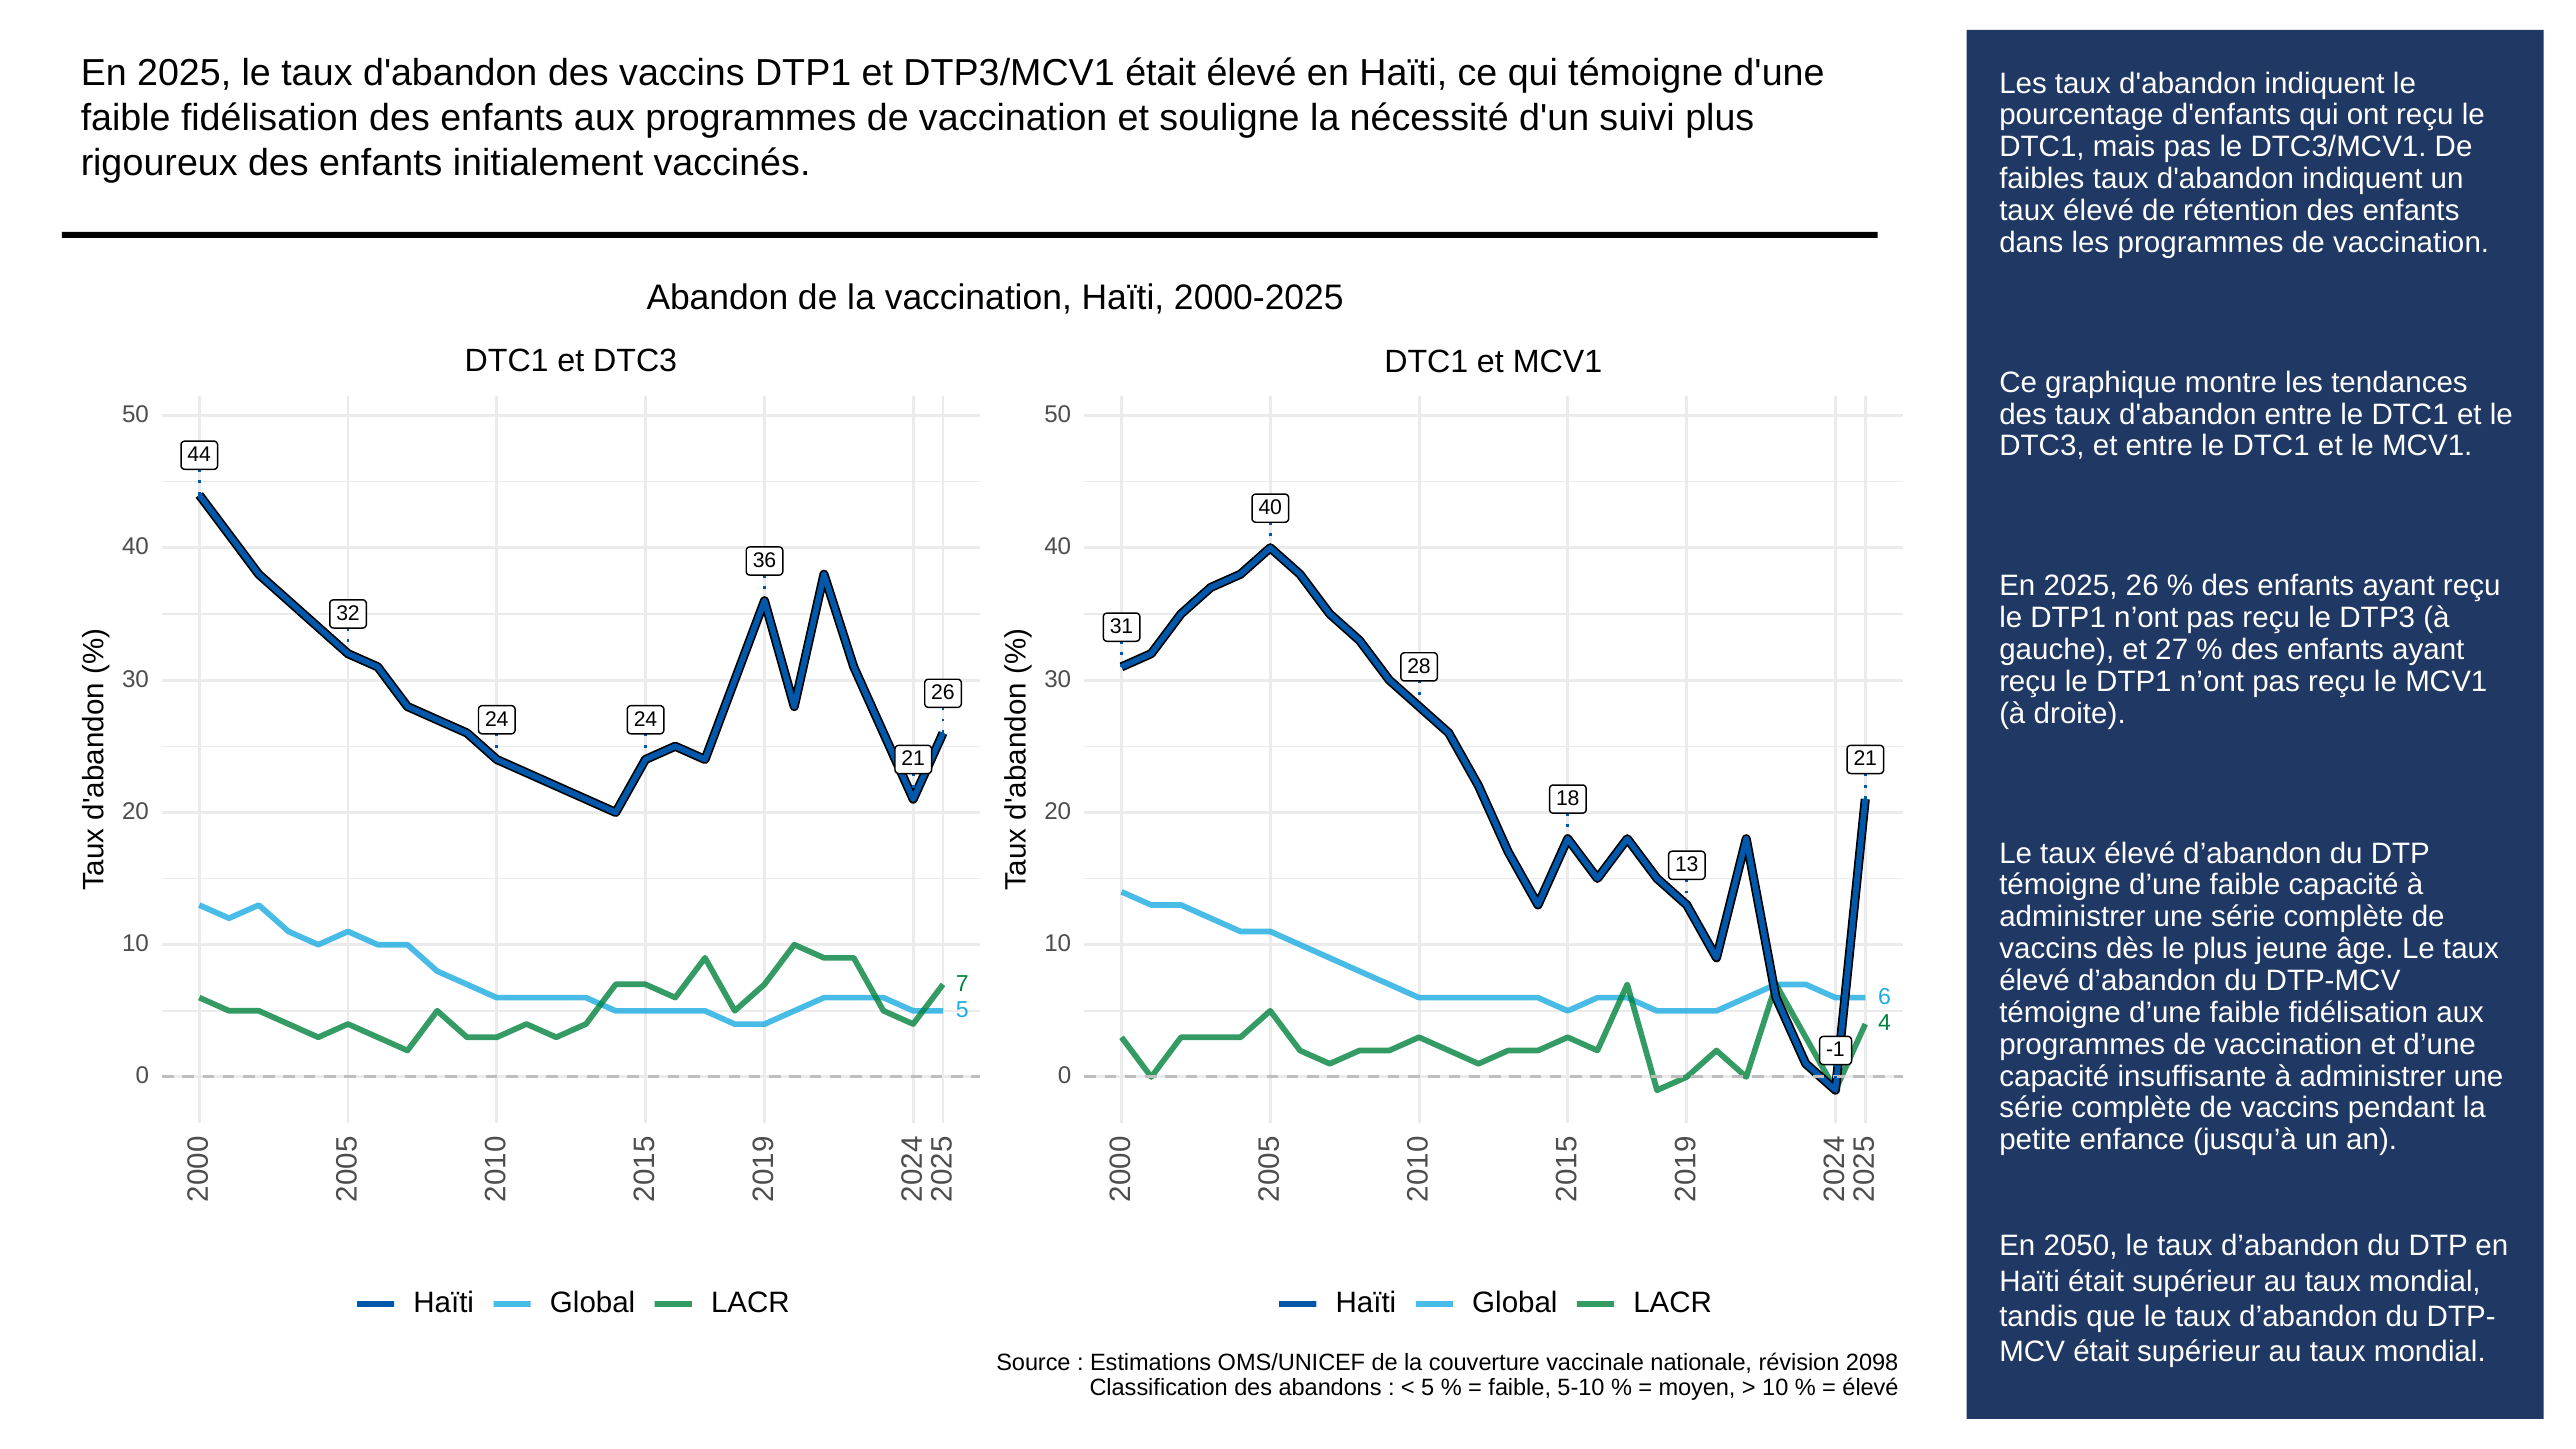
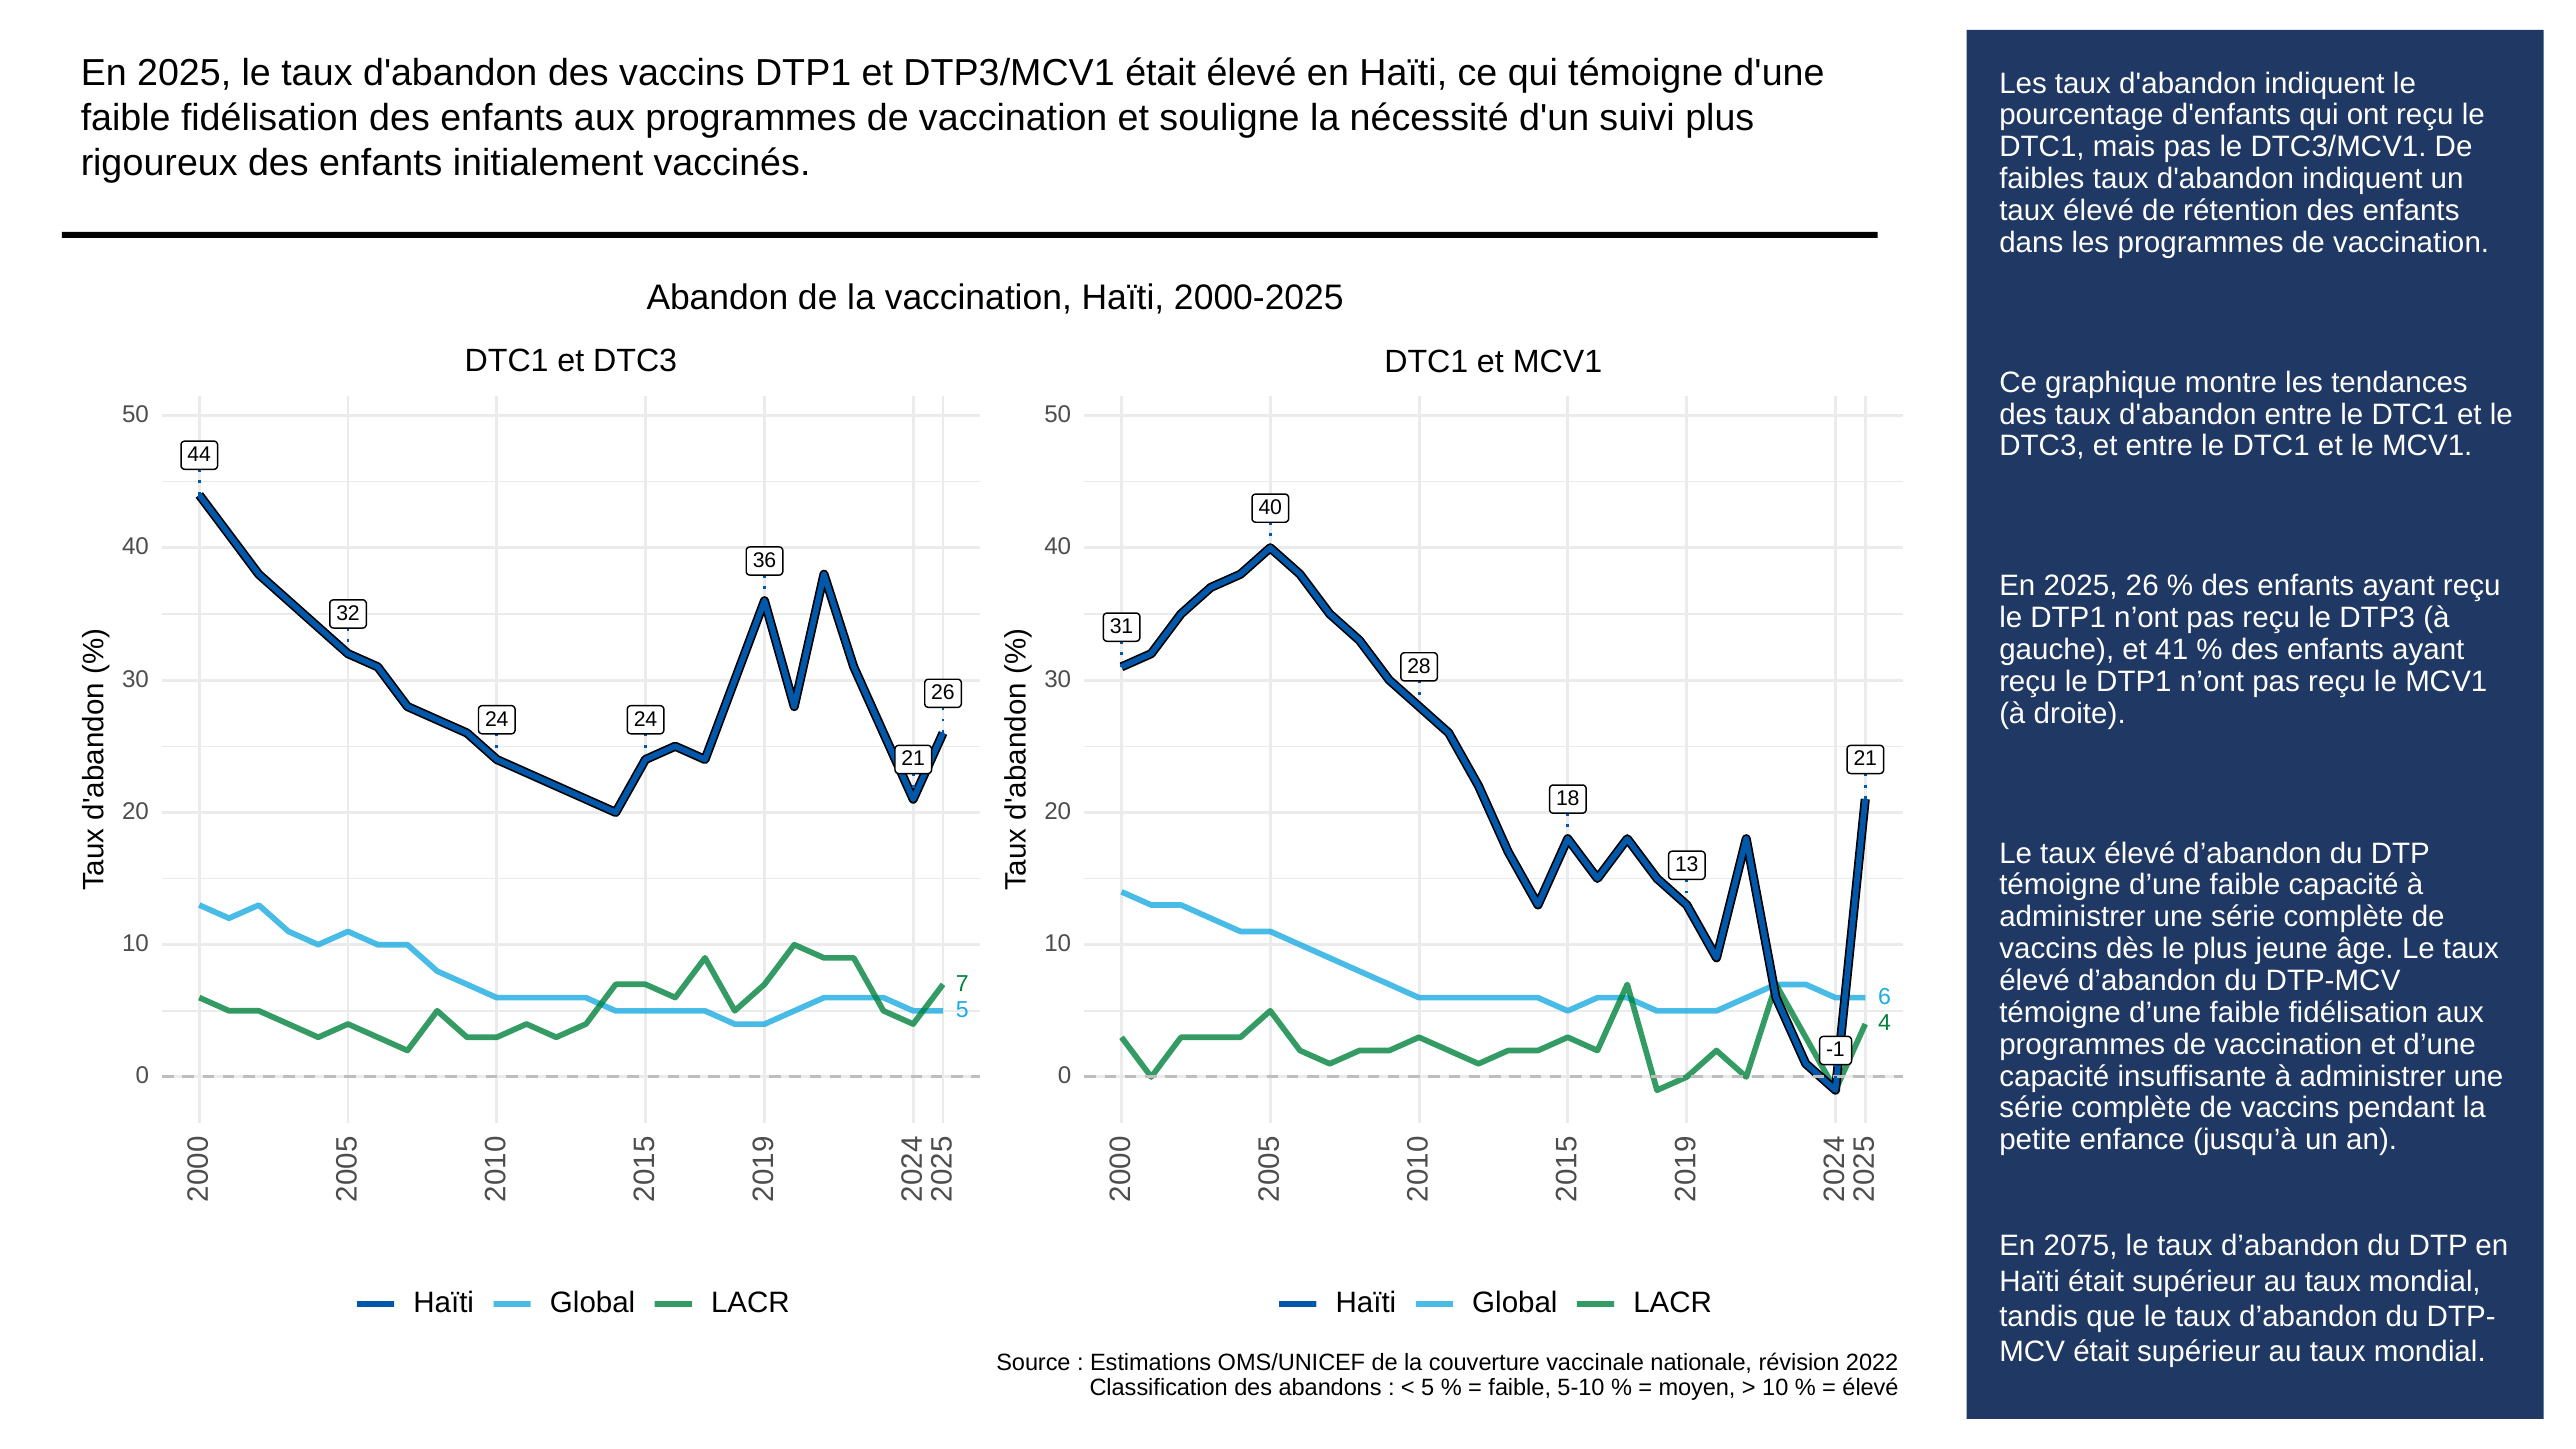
27: 27 -> 41
2050: 2050 -> 2075
2098: 2098 -> 2022
